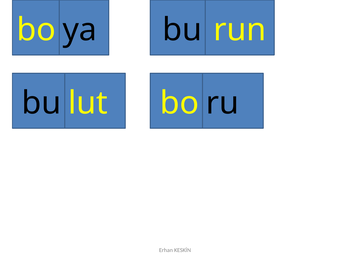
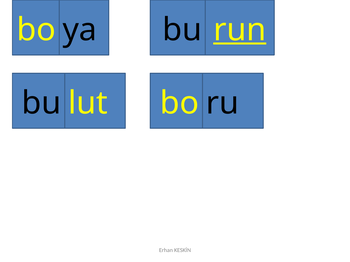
run underline: none -> present
